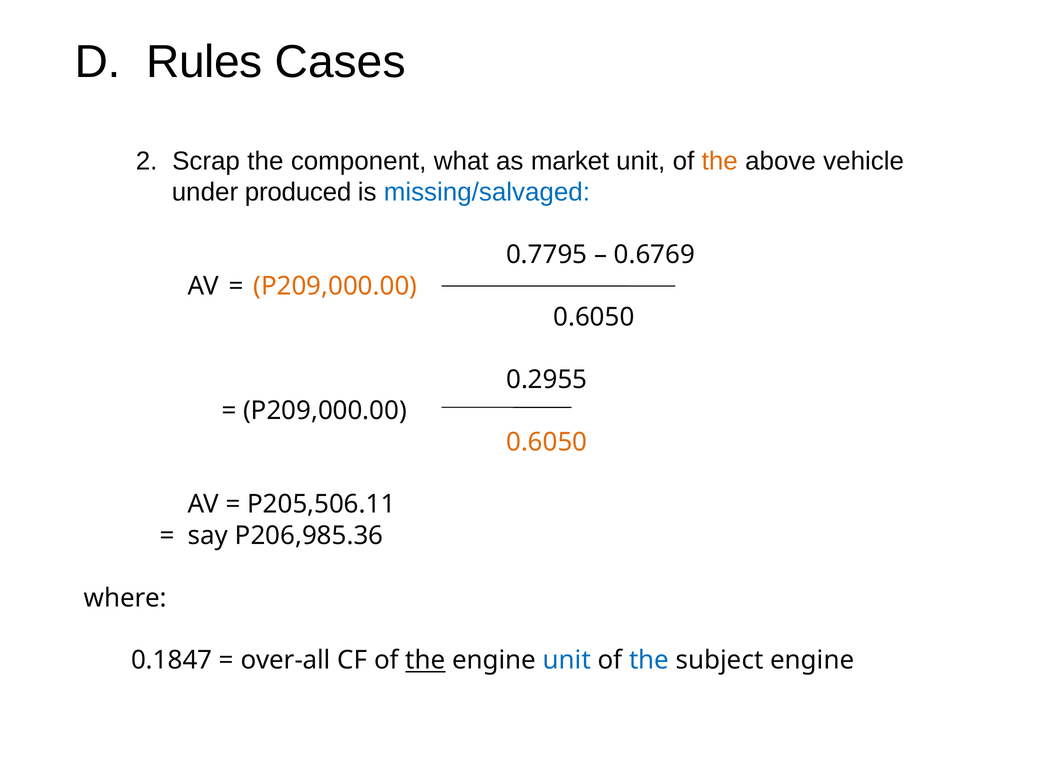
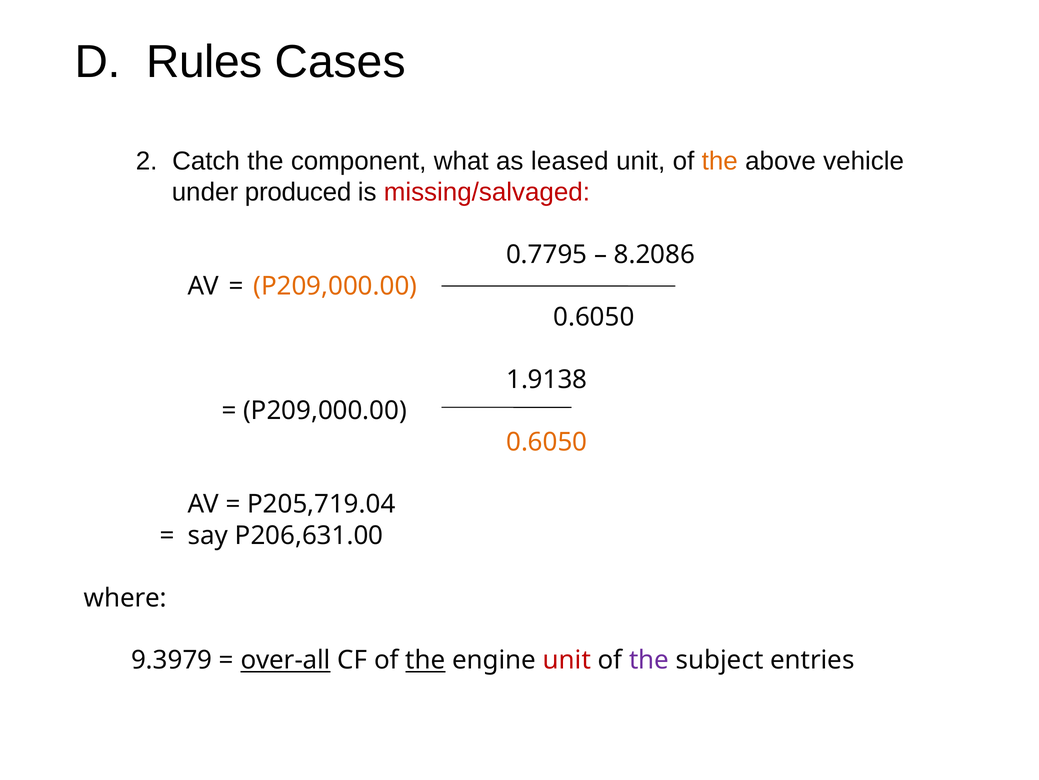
Scrap: Scrap -> Catch
market: market -> leased
missing/salvaged colour: blue -> red
0.6769: 0.6769 -> 8.2086
0.2955: 0.2955 -> 1.9138
P205,506.11: P205,506.11 -> P205,719.04
P206,985.36: P206,985.36 -> P206,631.00
0.1847: 0.1847 -> 9.3979
over-all underline: none -> present
unit at (567, 660) colour: blue -> red
the at (649, 660) colour: blue -> purple
subject engine: engine -> entries
